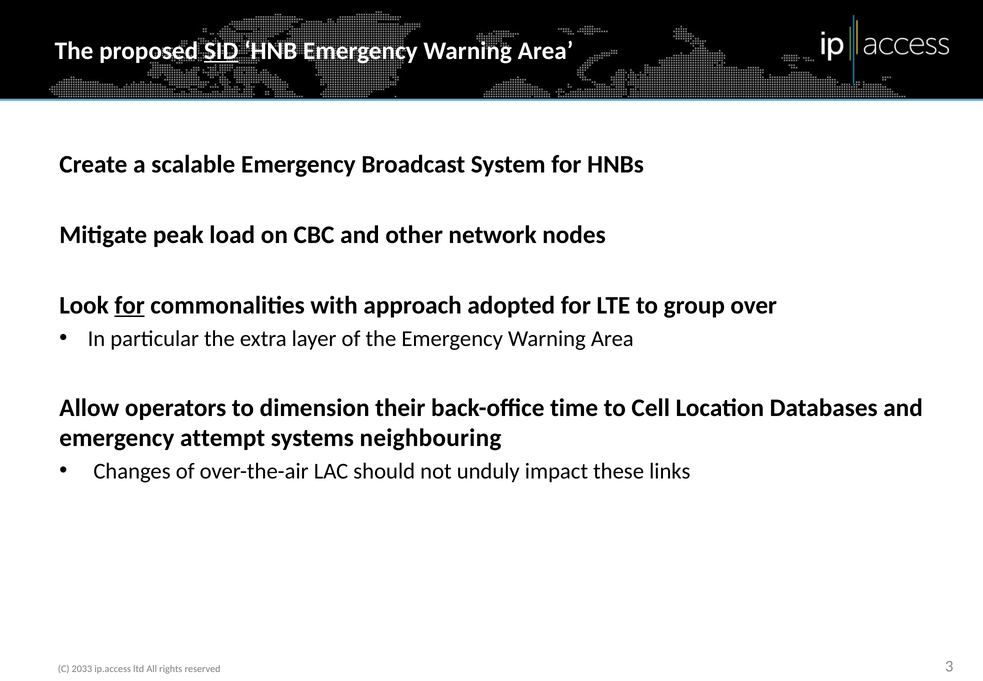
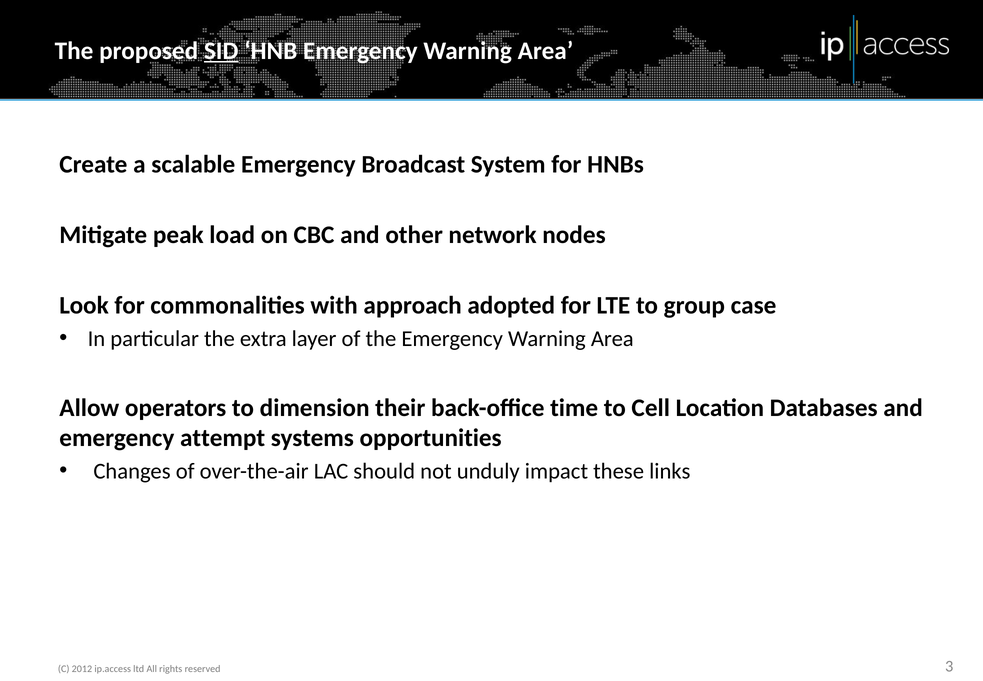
for at (130, 305) underline: present -> none
over: over -> case
neighbouring: neighbouring -> opportunities
2033: 2033 -> 2012
